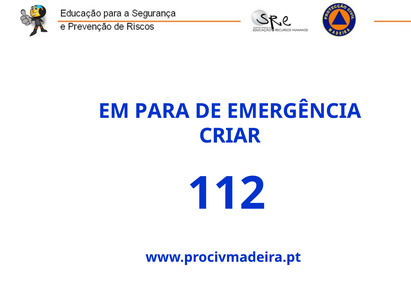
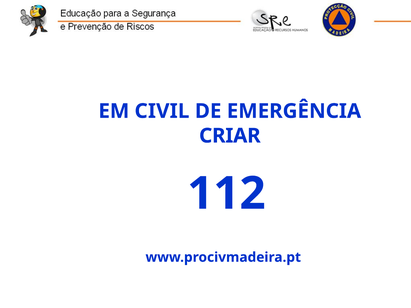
PARA: PARA -> CIVIL
